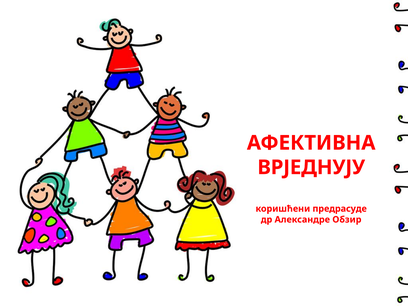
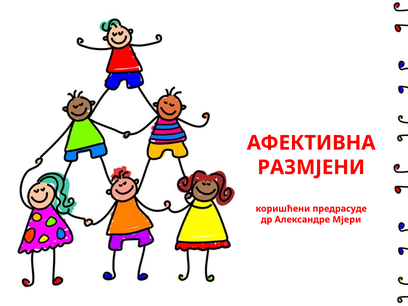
ВРЈЕДНУЈУ: ВРЈЕДНУЈУ -> РАЗМЈЕНИ
Обзир: Обзир -> Мјери
